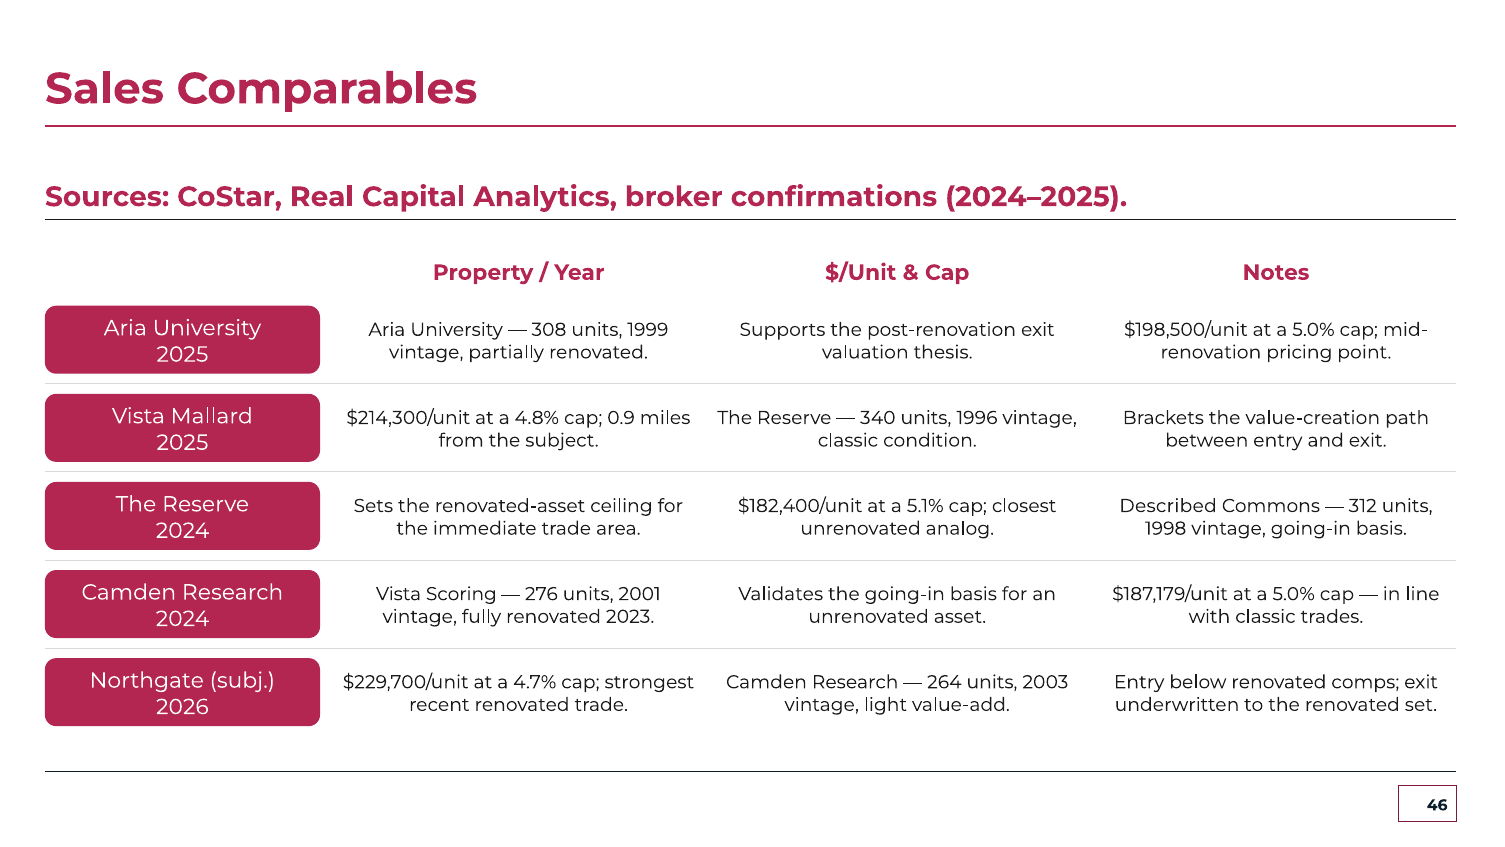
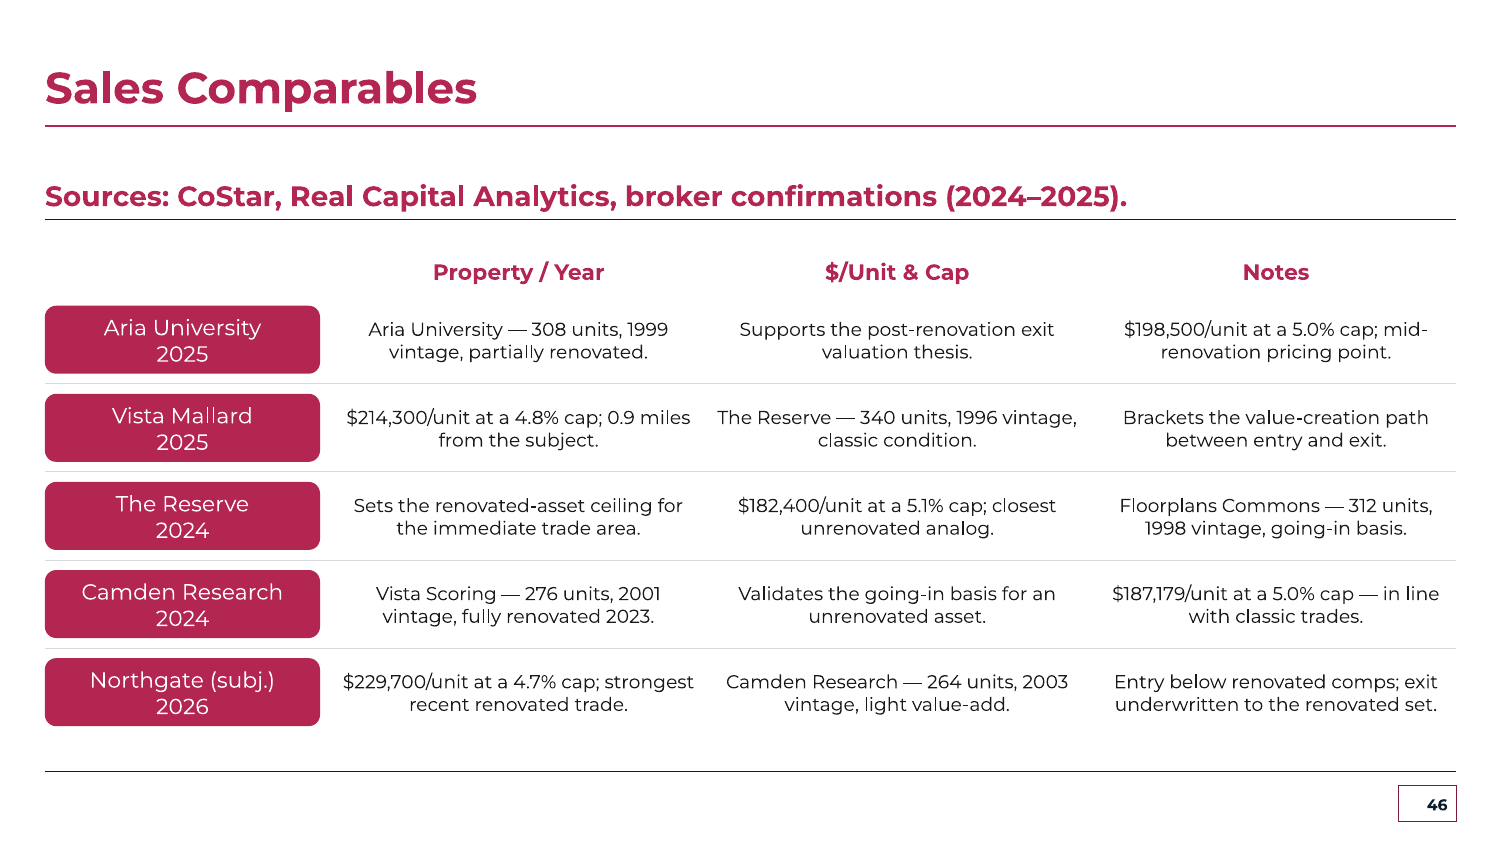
Described: Described -> Floorplans
